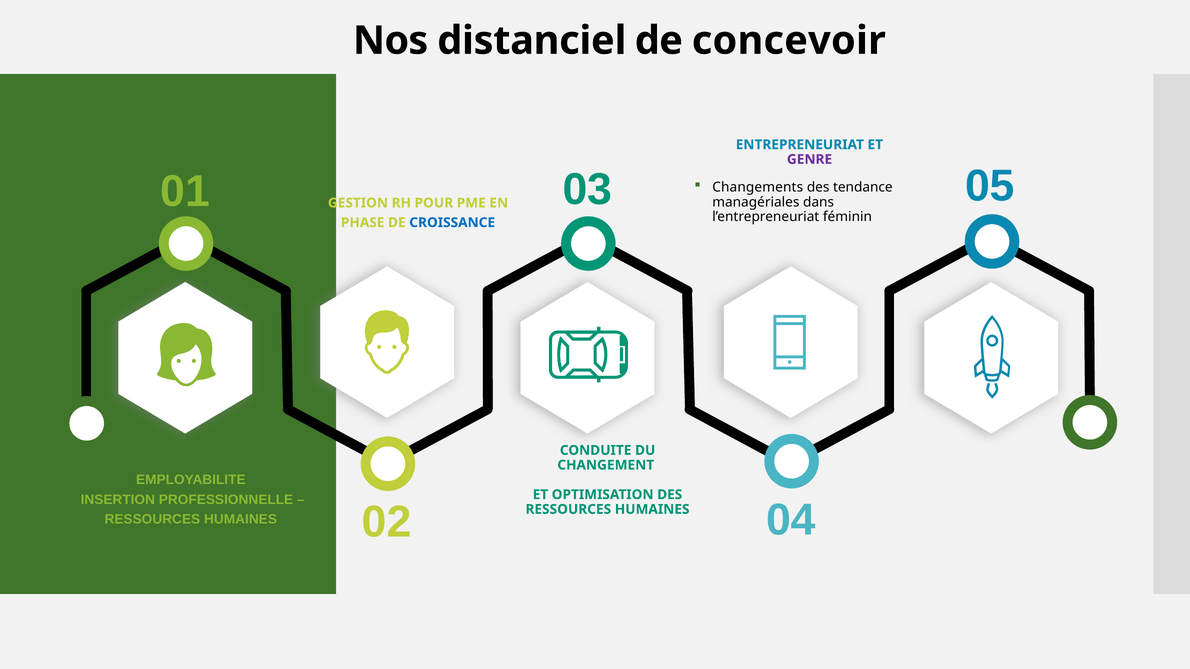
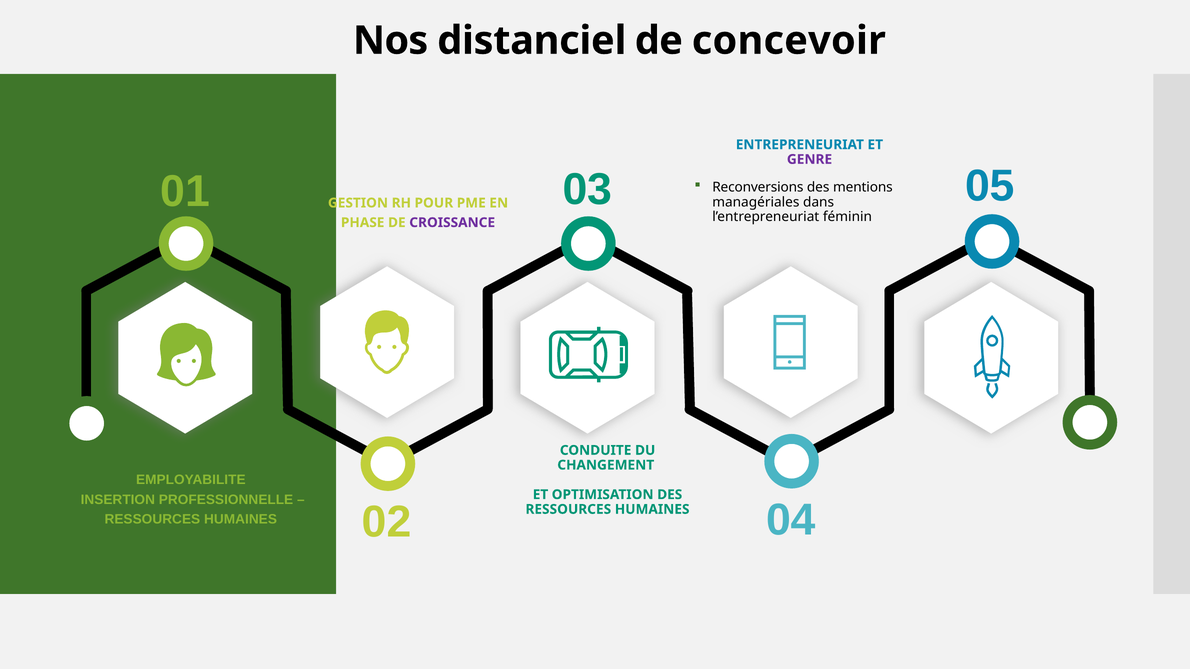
Changements: Changements -> Reconversions
tendance: tendance -> mentions
CROISSANCE colour: blue -> purple
